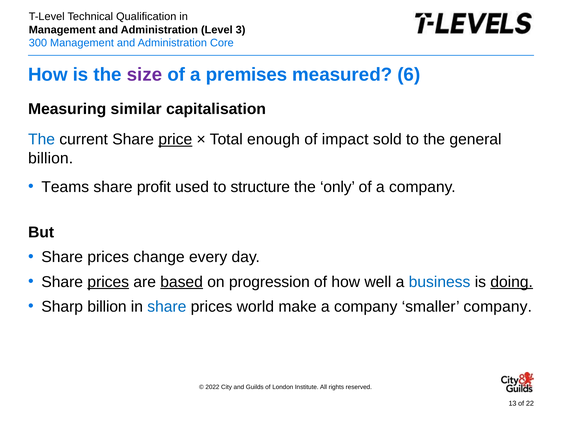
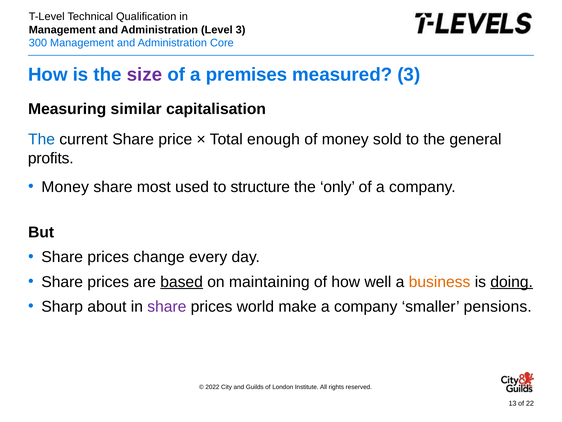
measured 6: 6 -> 3
price underline: present -> none
of impact: impact -> money
billion at (51, 158): billion -> profits
Teams at (65, 187): Teams -> Money
profit: profit -> most
prices at (108, 282) underline: present -> none
progression: progression -> maintaining
business colour: blue -> orange
Sharp billion: billion -> about
share at (167, 306) colour: blue -> purple
smaller company: company -> pensions
